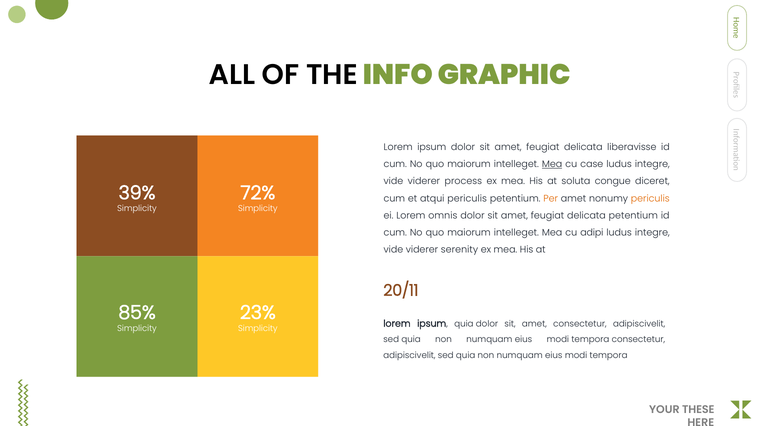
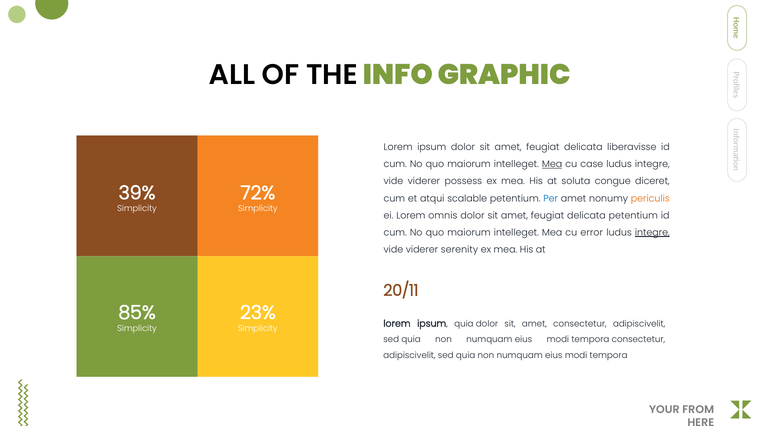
process: process -> possess
atqui periculis: periculis -> scalable
Per colour: orange -> blue
adipi: adipi -> error
integre at (652, 233) underline: none -> present
THESE: THESE -> FROM
